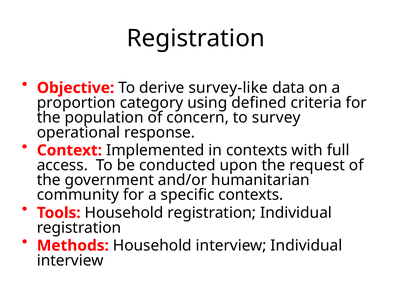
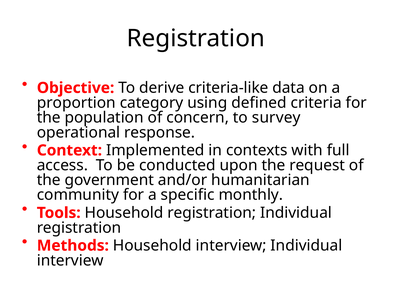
survey-like: survey-like -> criteria-like
specific contexts: contexts -> monthly
